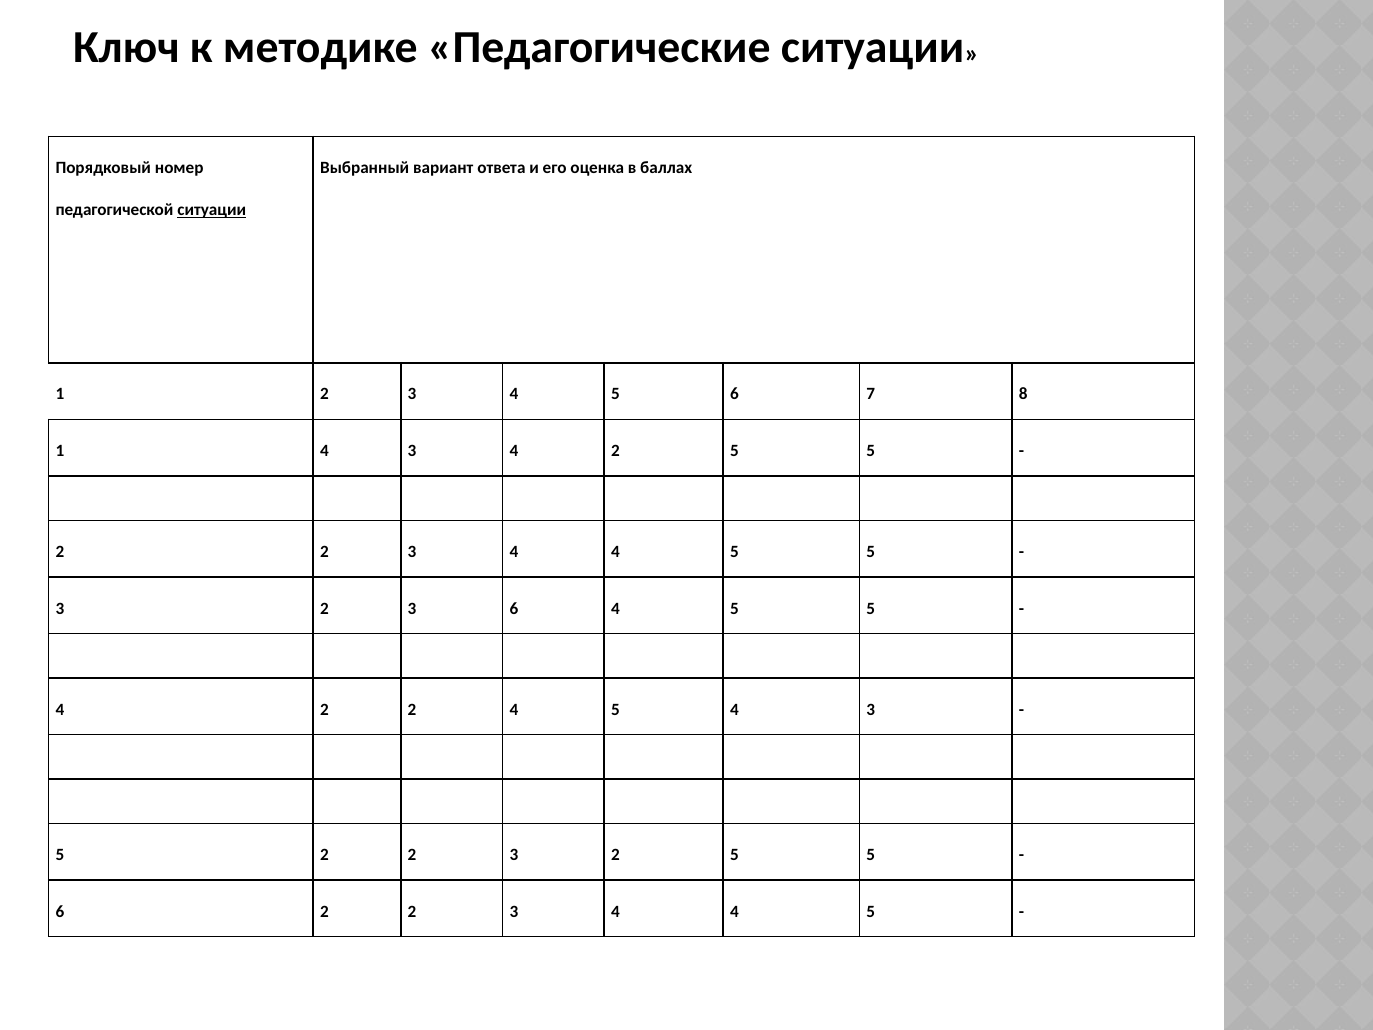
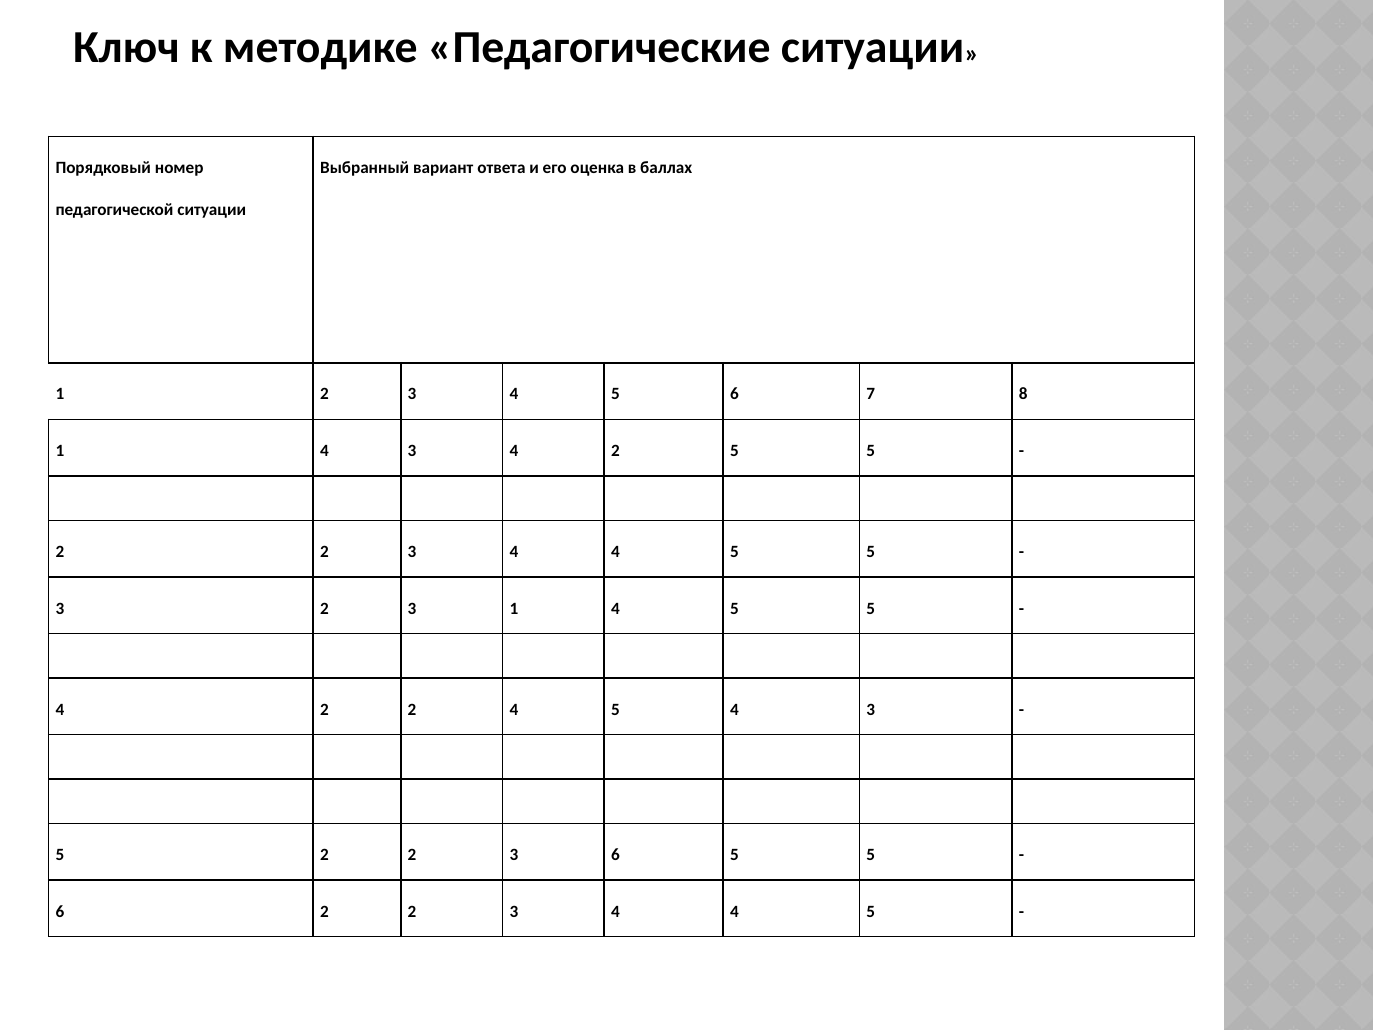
ситуации at (212, 210) underline: present -> none
3 6: 6 -> 1
2 3 2: 2 -> 6
